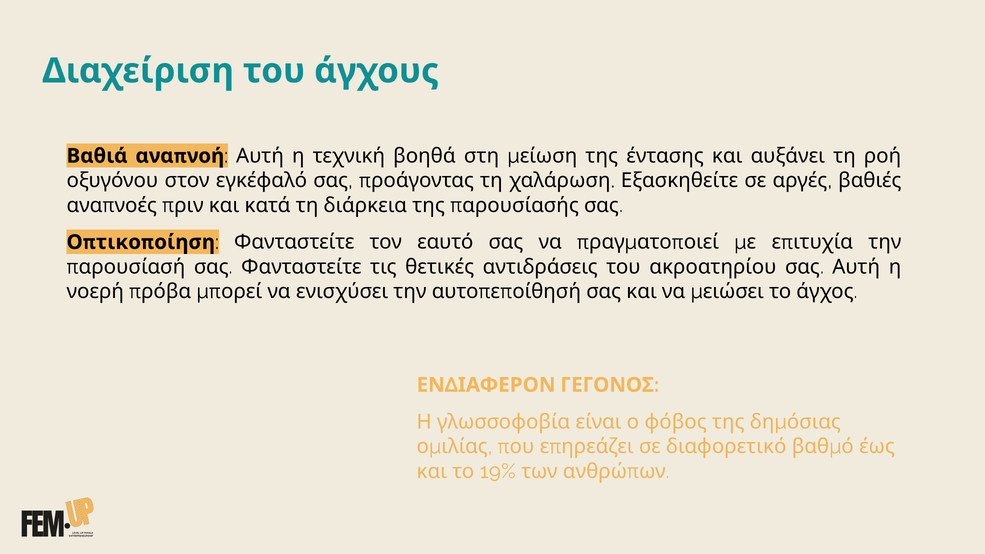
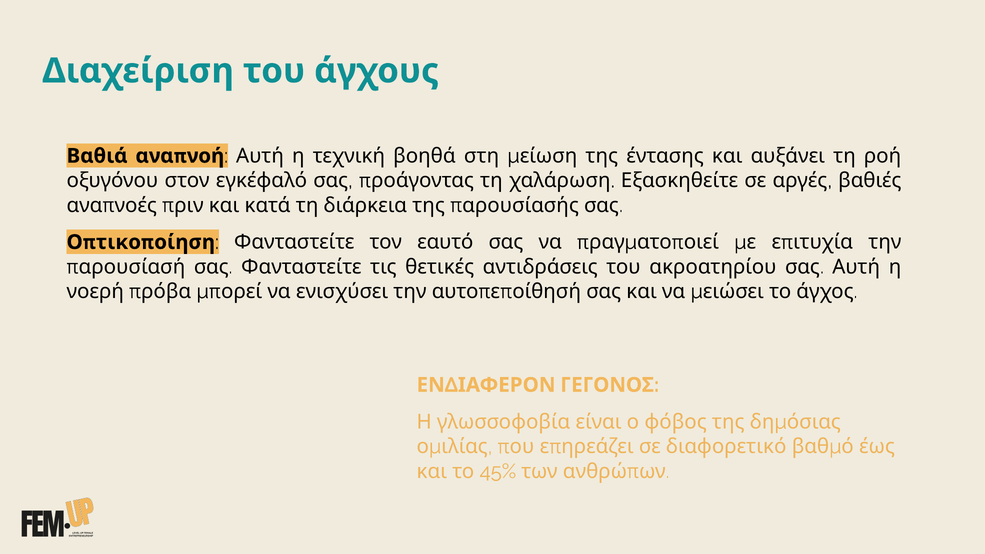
19%: 19% -> 45%
